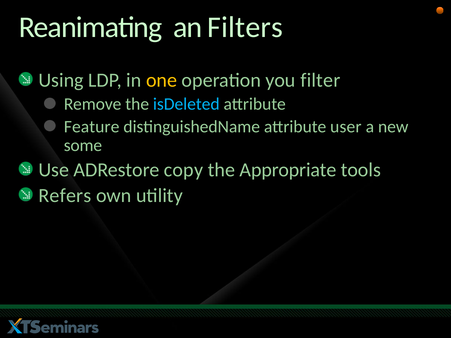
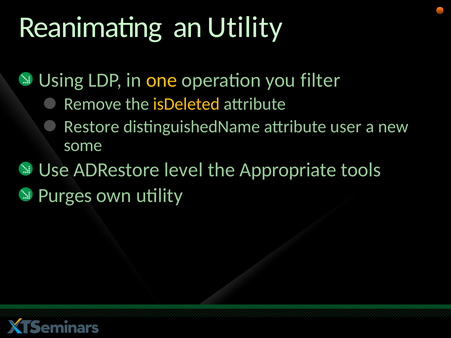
an Filters: Filters -> Utility
isDeleted colour: light blue -> yellow
Feature: Feature -> Restore
copy: copy -> level
Refers: Refers -> Purges
